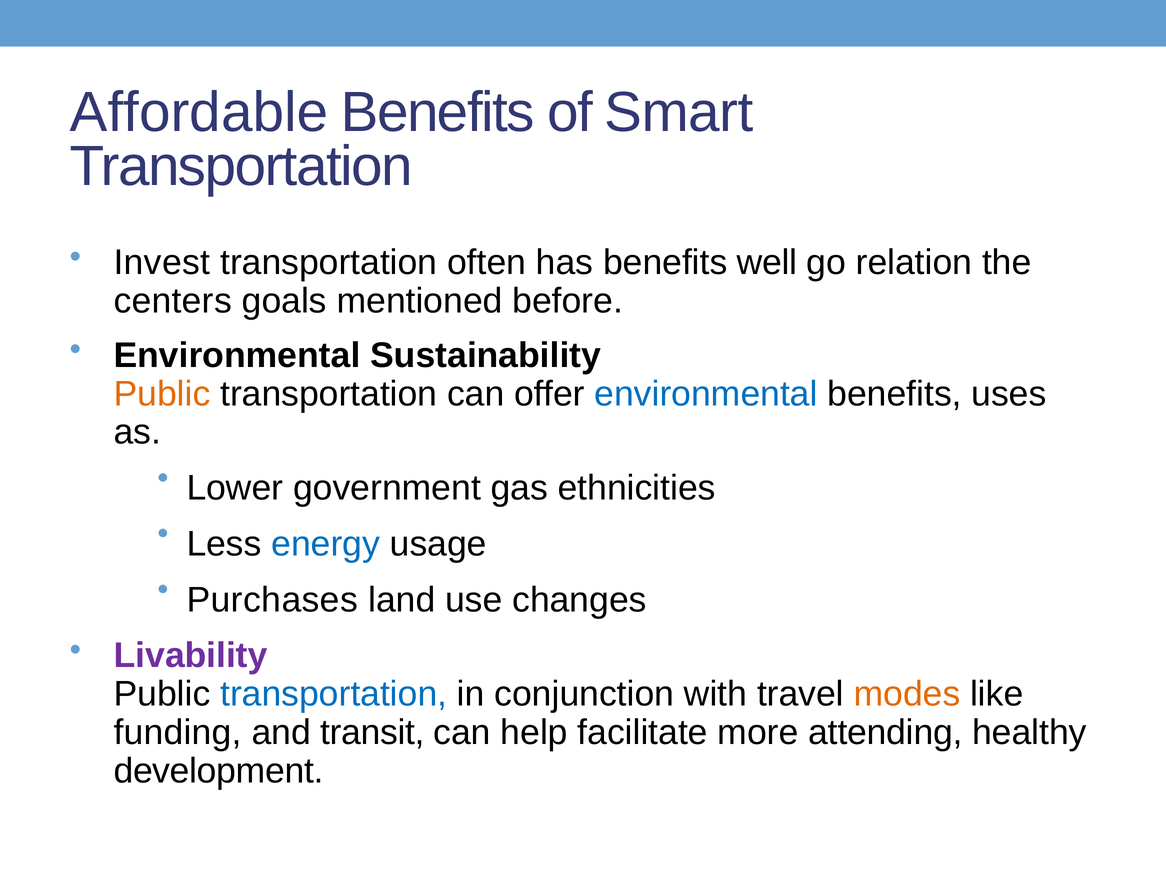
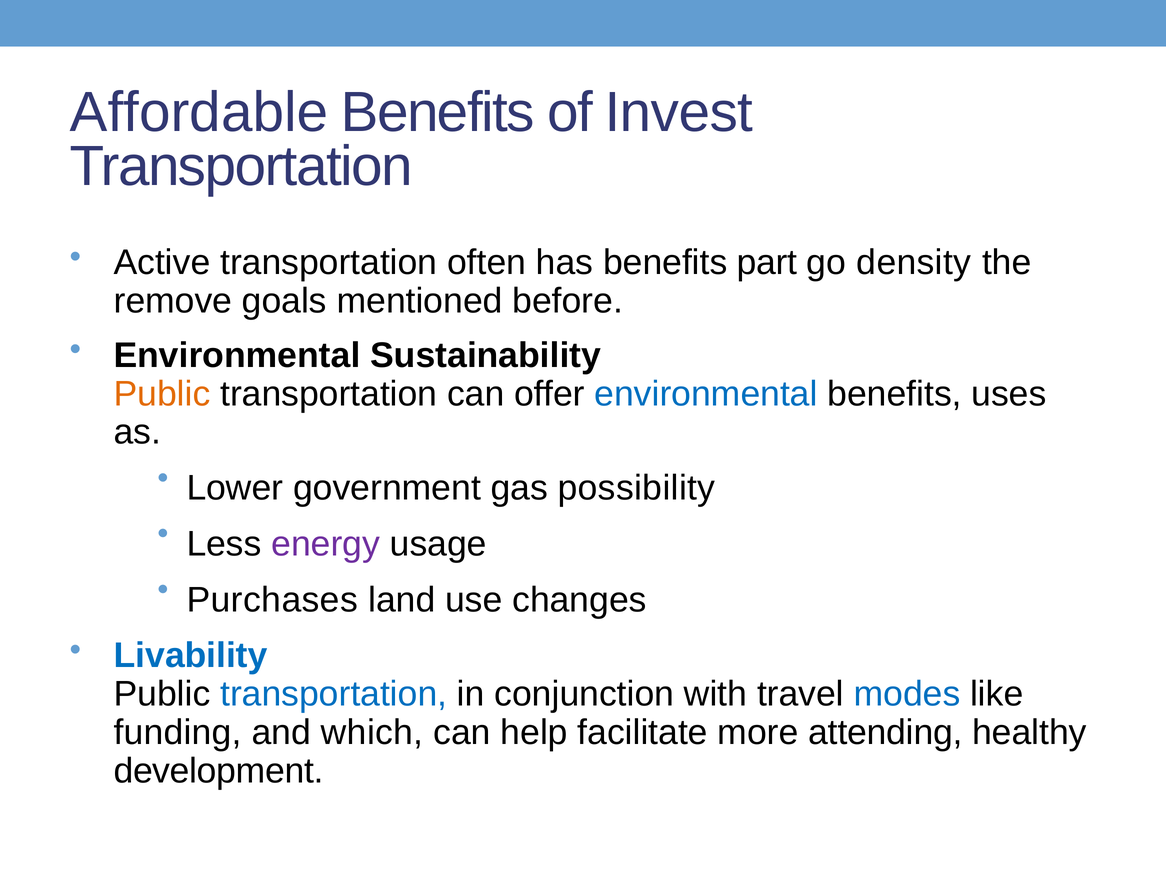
Smart: Smart -> Invest
Invest: Invest -> Active
well: well -> part
relation: relation -> density
centers: centers -> remove
ethnicities: ethnicities -> possibility
energy colour: blue -> purple
Livability colour: purple -> blue
modes colour: orange -> blue
transit: transit -> which
